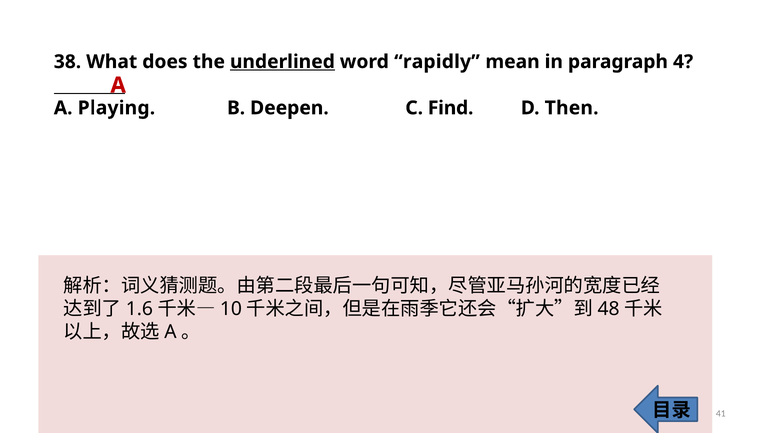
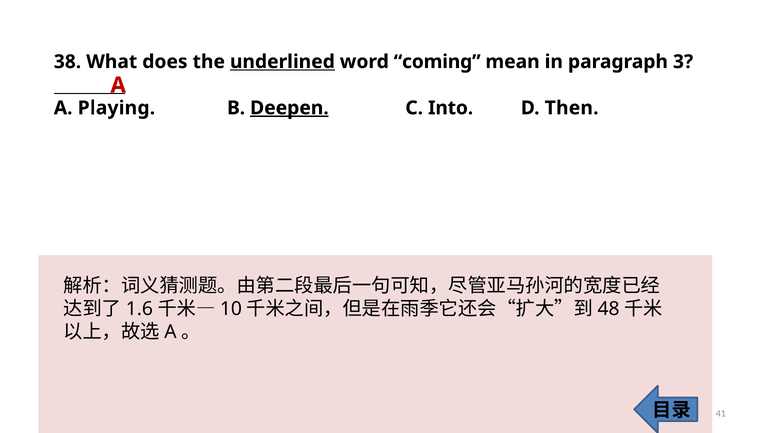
rapidly: rapidly -> coming
4: 4 -> 3
Deepen underline: none -> present
Find: Find -> Into
